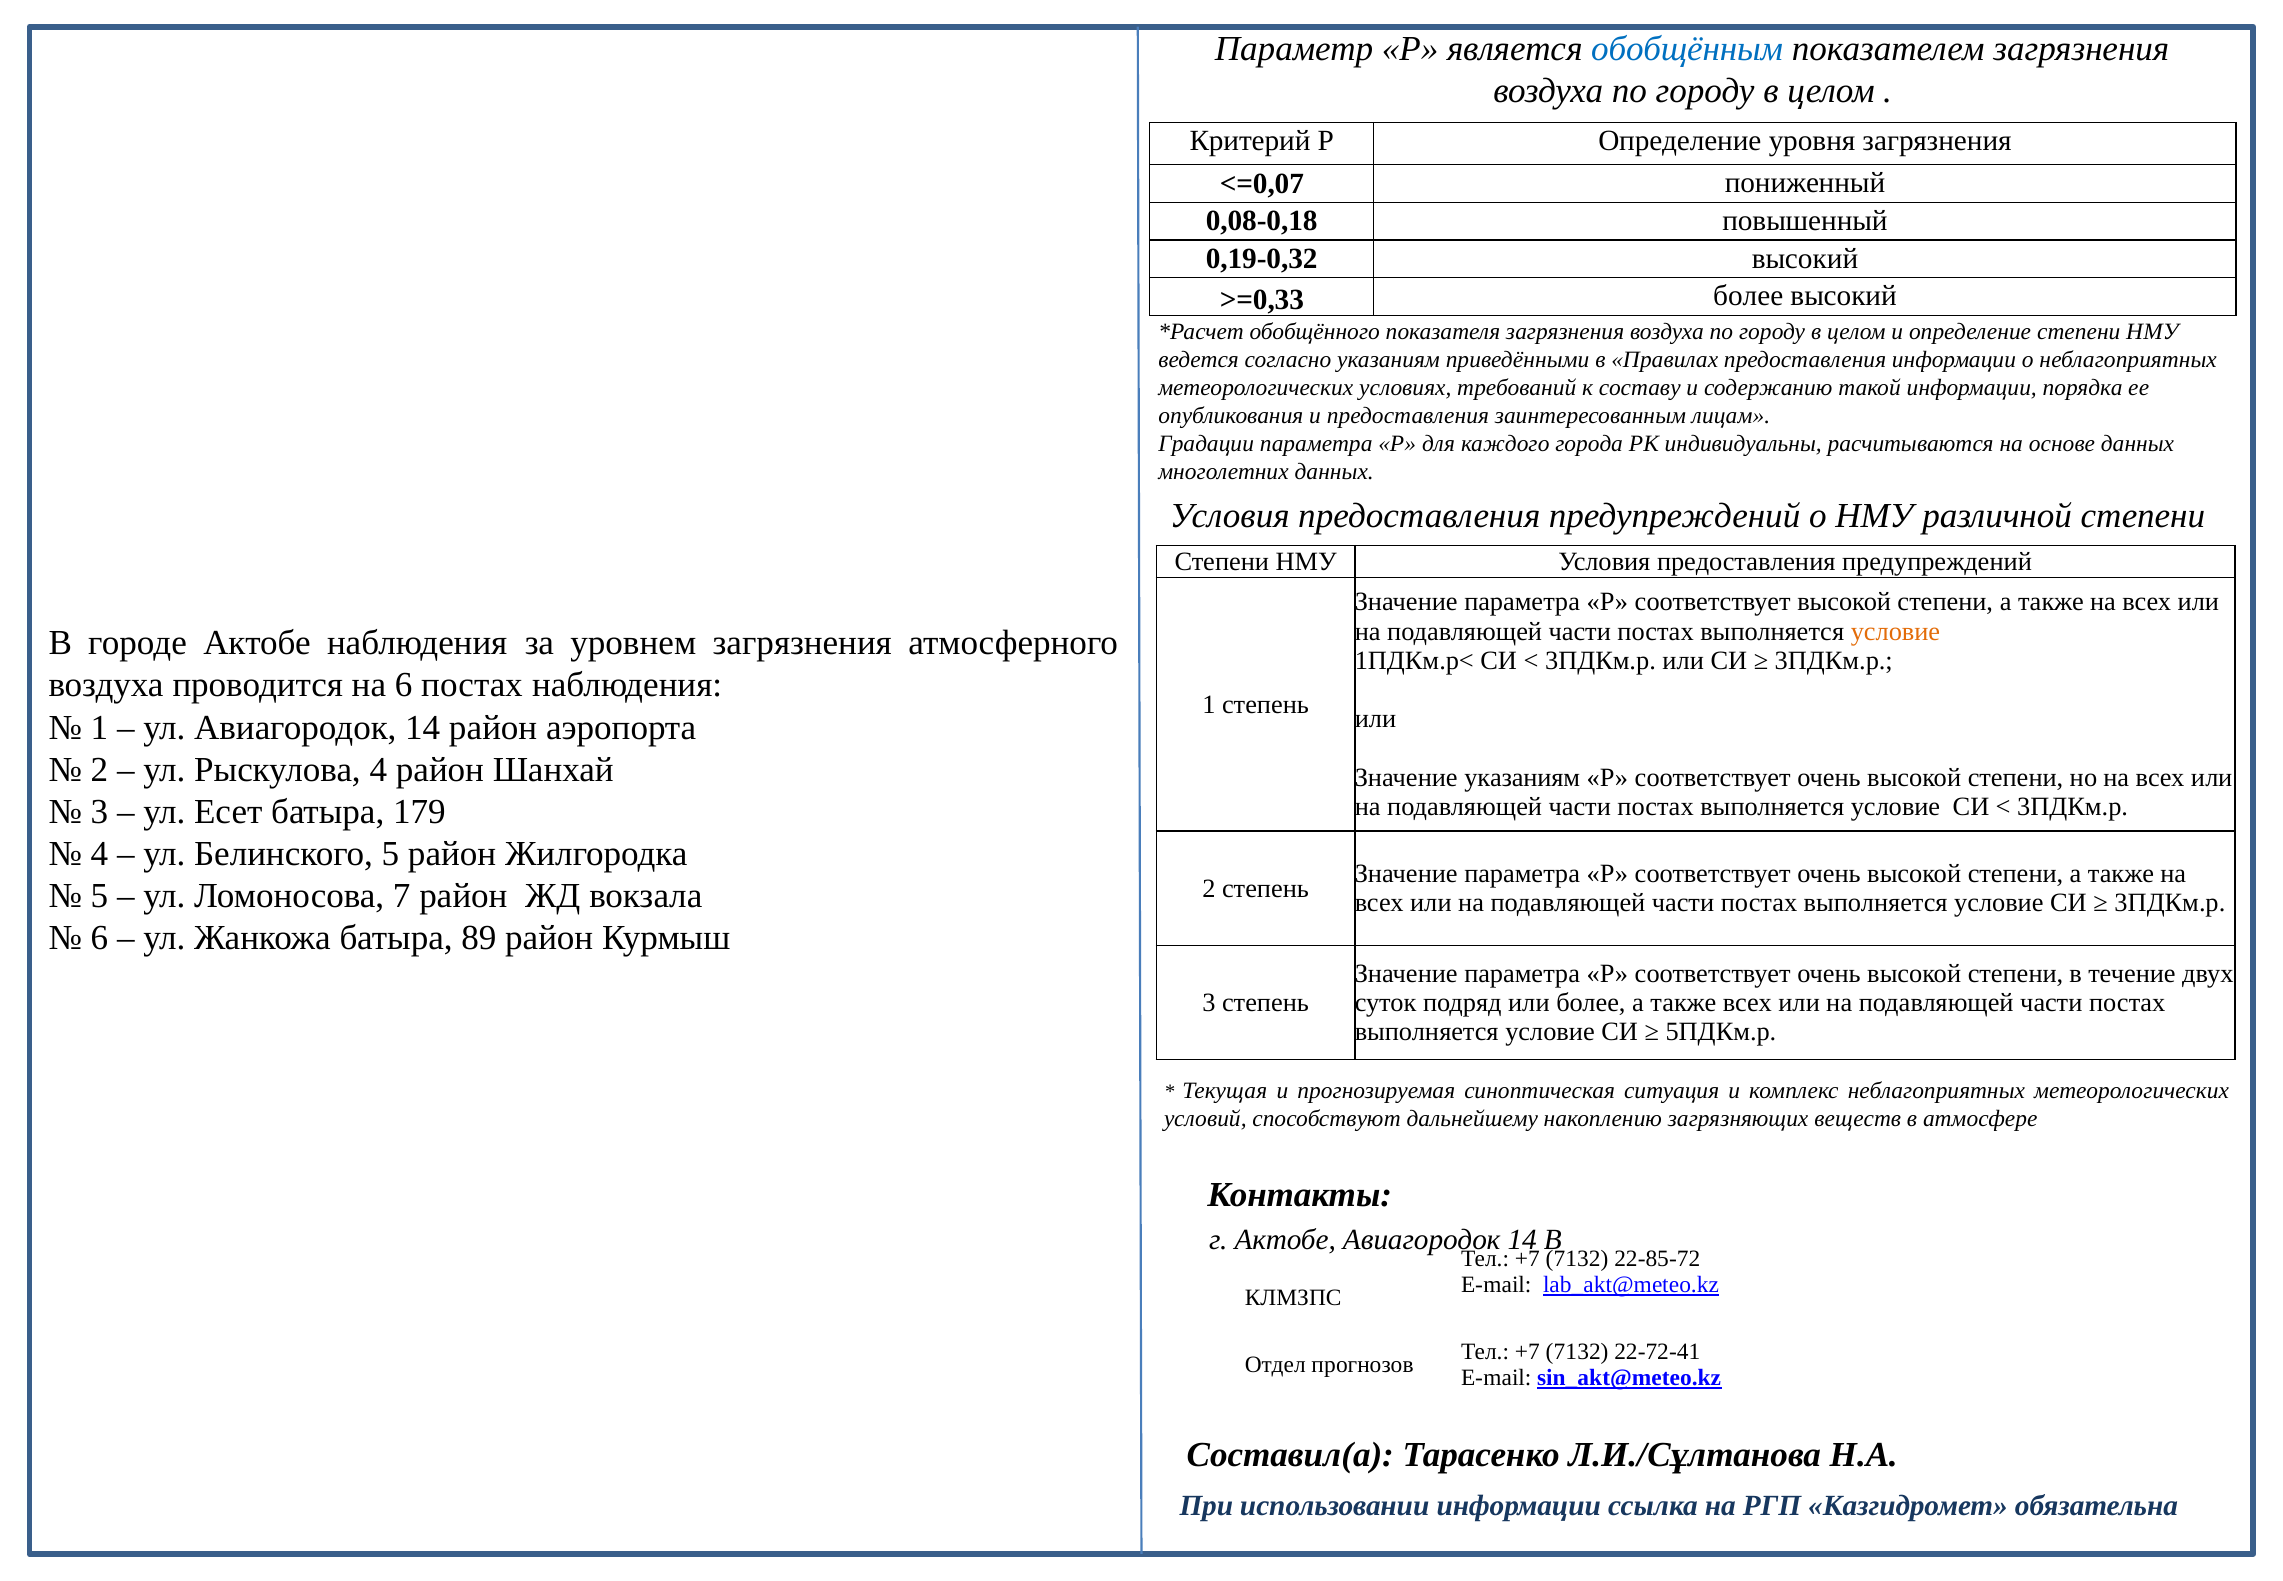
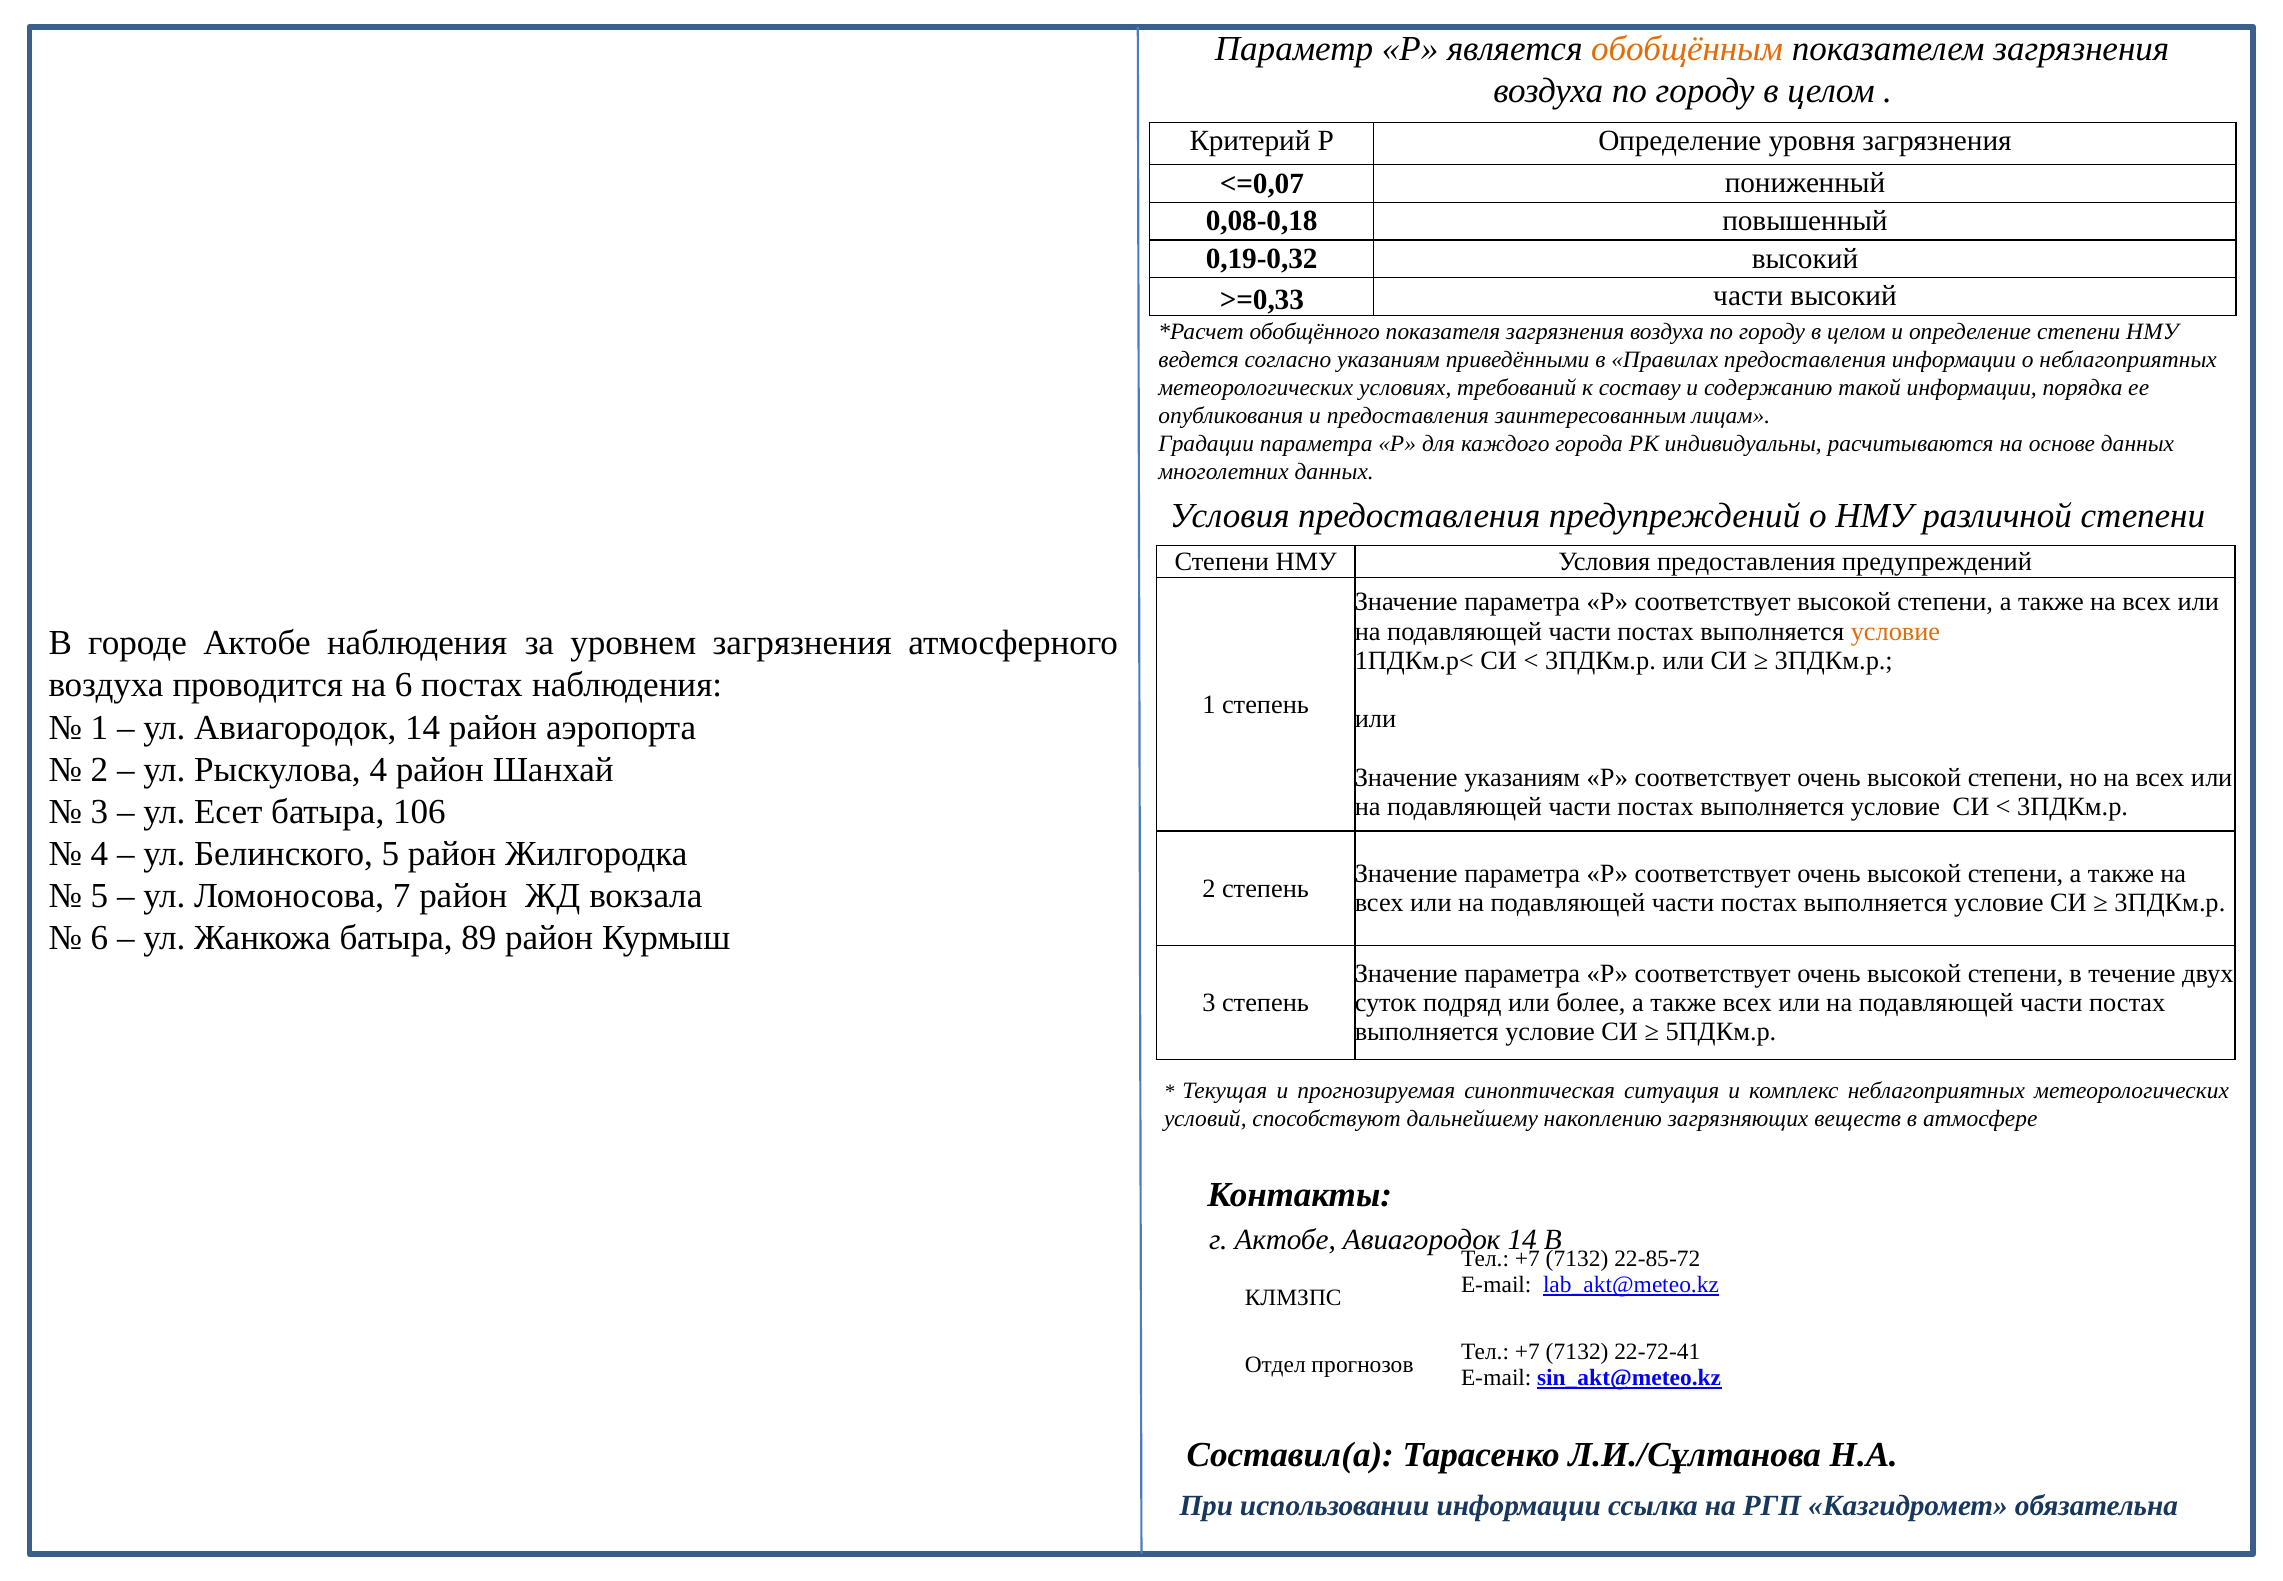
обобщённым colour: blue -> orange
>=0,33 более: более -> части
179: 179 -> 106
